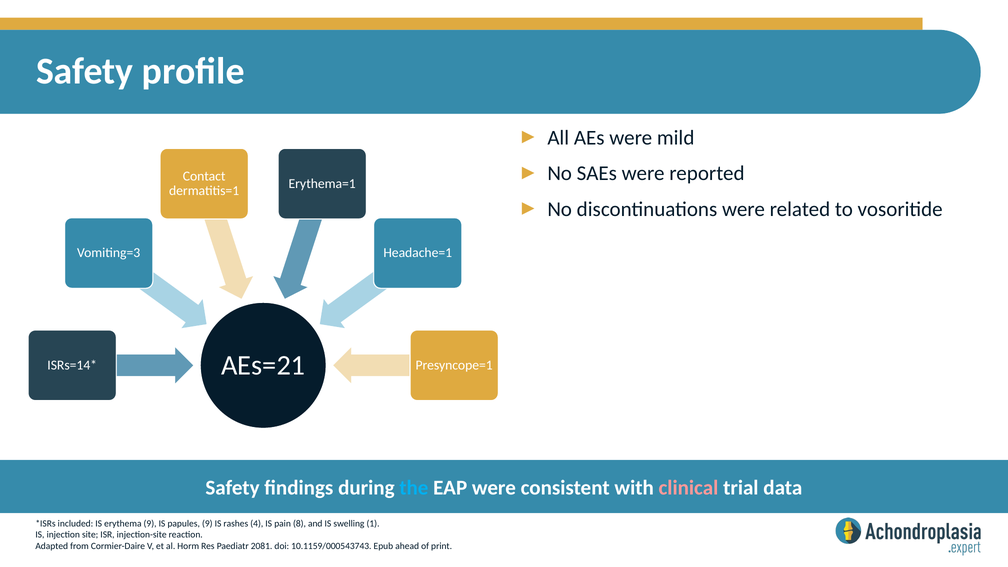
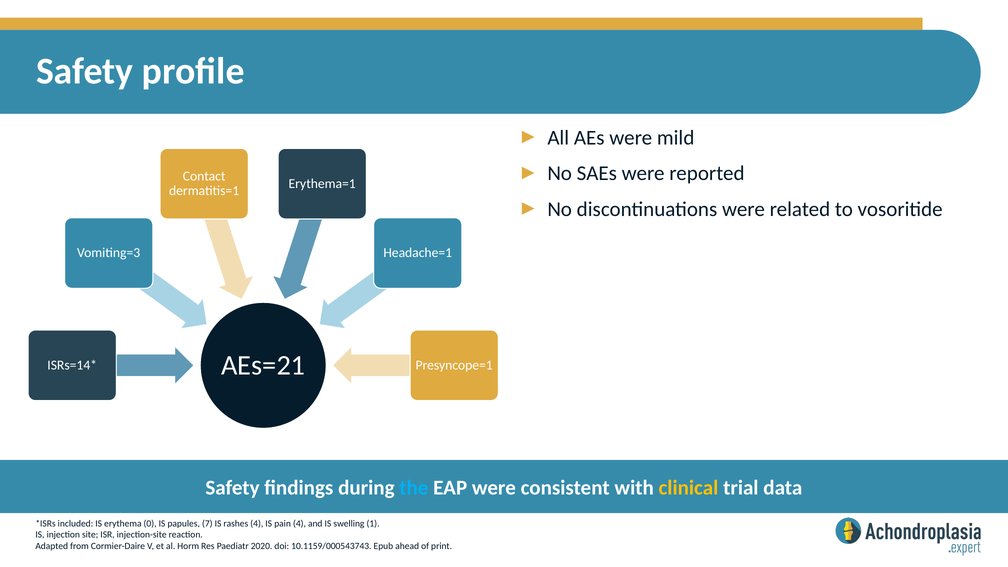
clinical colour: pink -> yellow
erythema 9: 9 -> 0
papules 9: 9 -> 7
pain 8: 8 -> 4
2081: 2081 -> 2020
